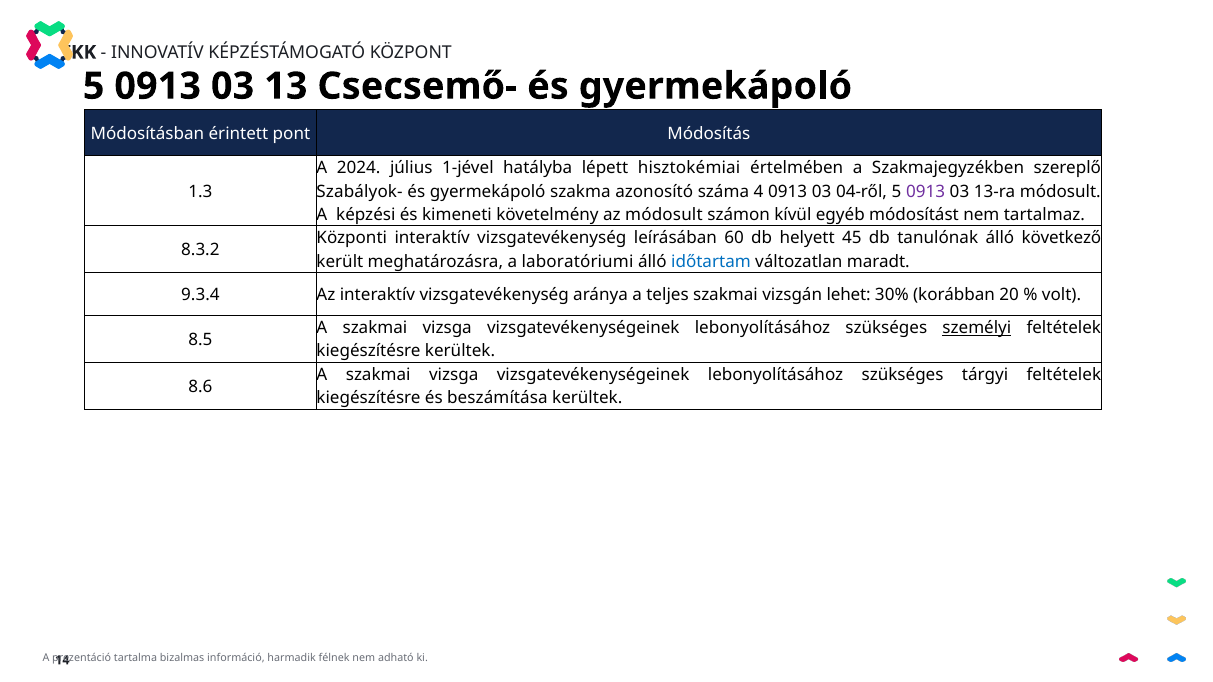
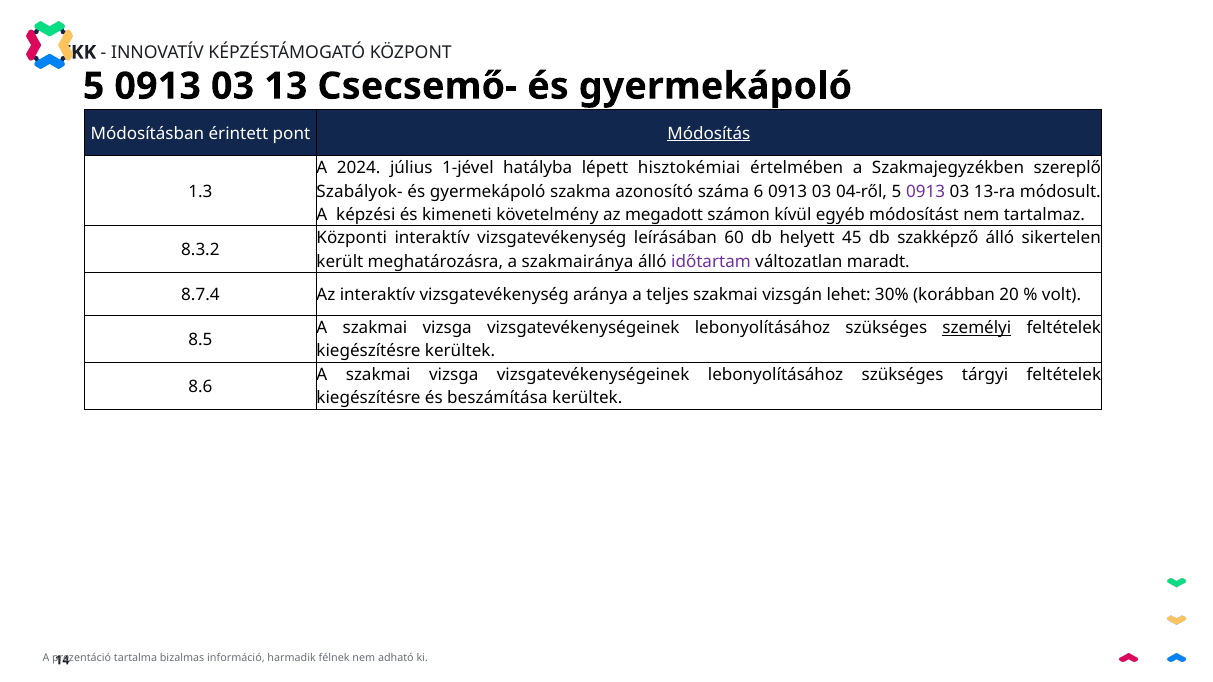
Módosítás underline: none -> present
4: 4 -> 6
az módosult: módosult -> megadott
tanulónak: tanulónak -> szakképző
következő: következő -> sikertelen
laboratóriumi: laboratóriumi -> szakmairánya
időtartam colour: blue -> purple
9.3.4: 9.3.4 -> 8.7.4
